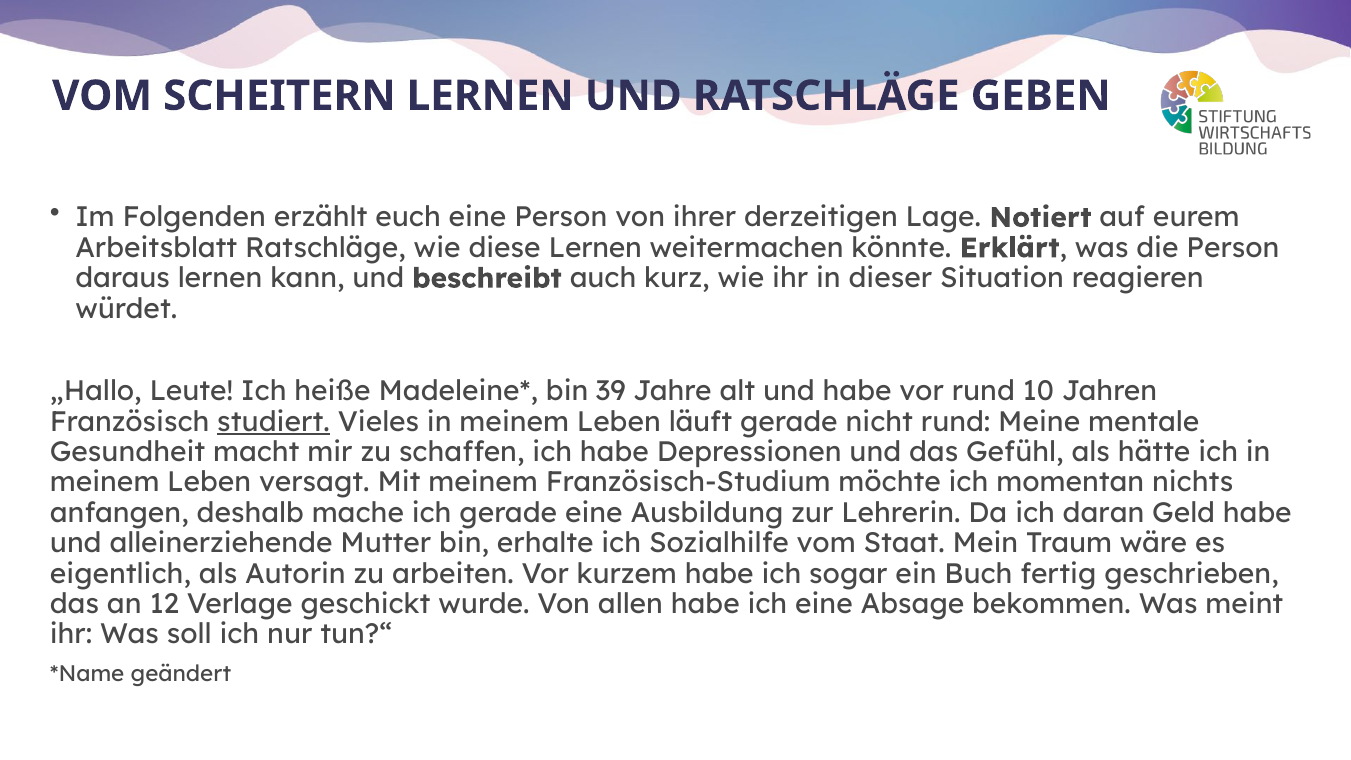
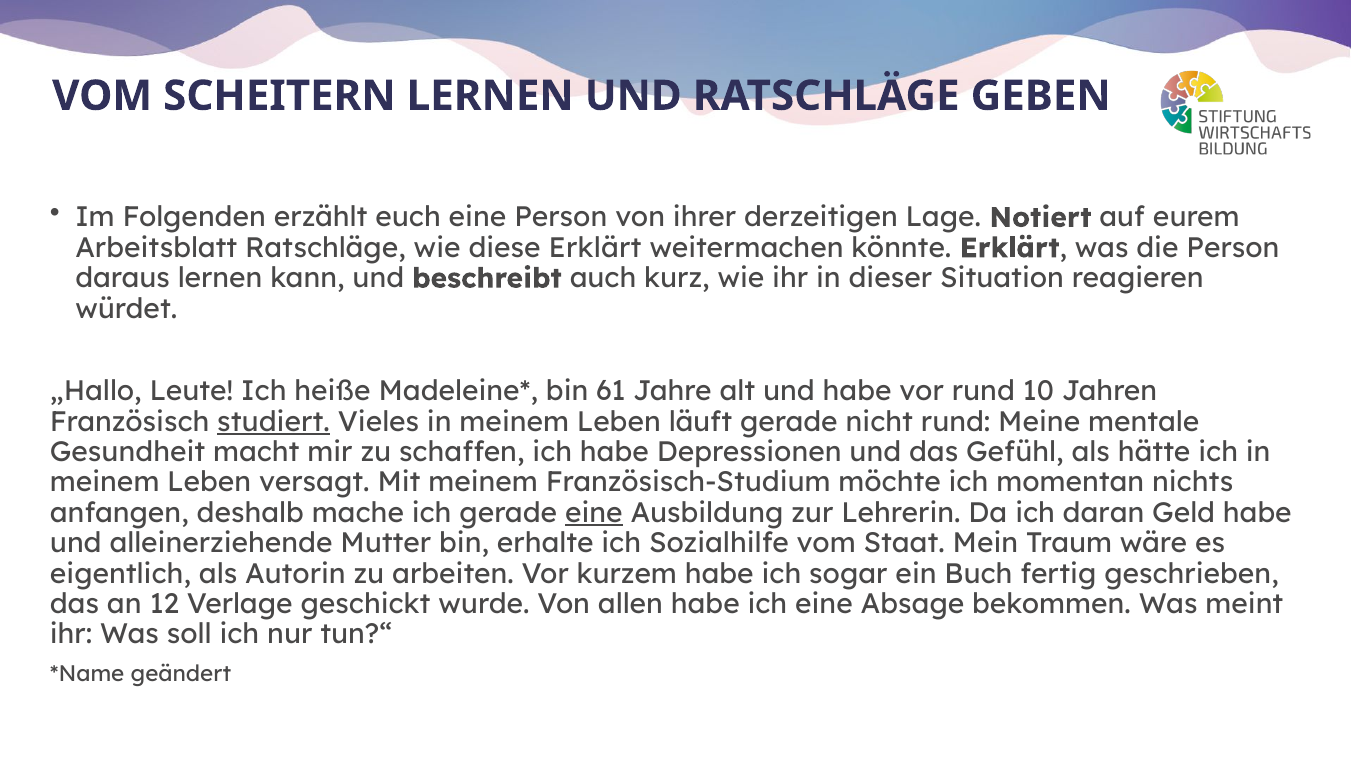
diese Lernen: Lernen -> Erklärt
39: 39 -> 61
eine at (594, 513) underline: none -> present
